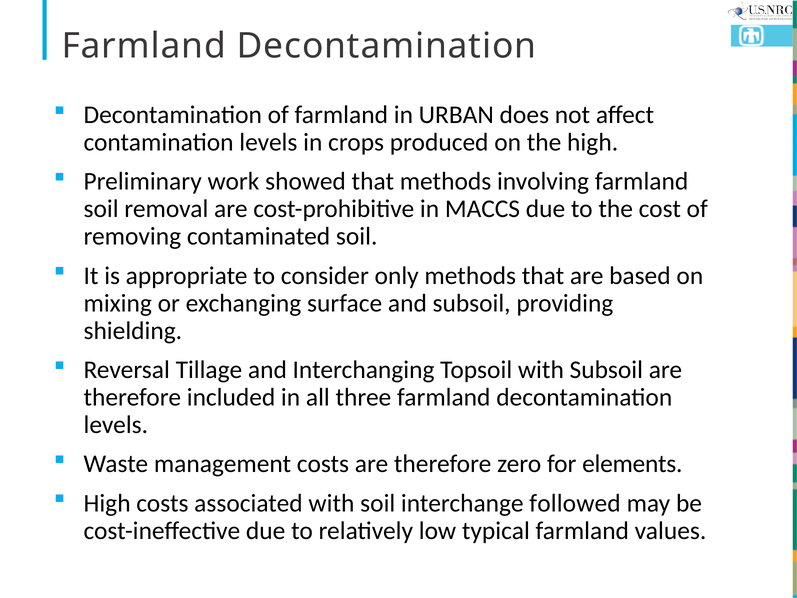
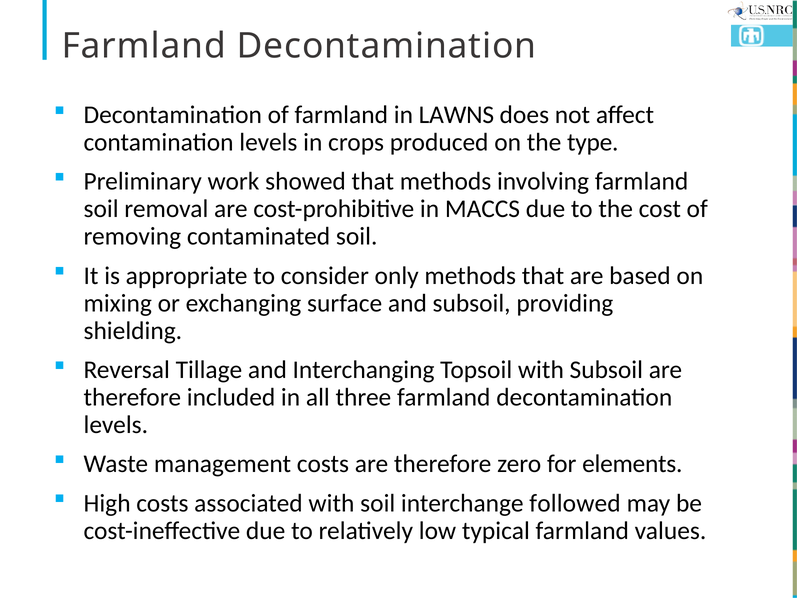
URBAN: URBAN -> LAWNS
the high: high -> type
